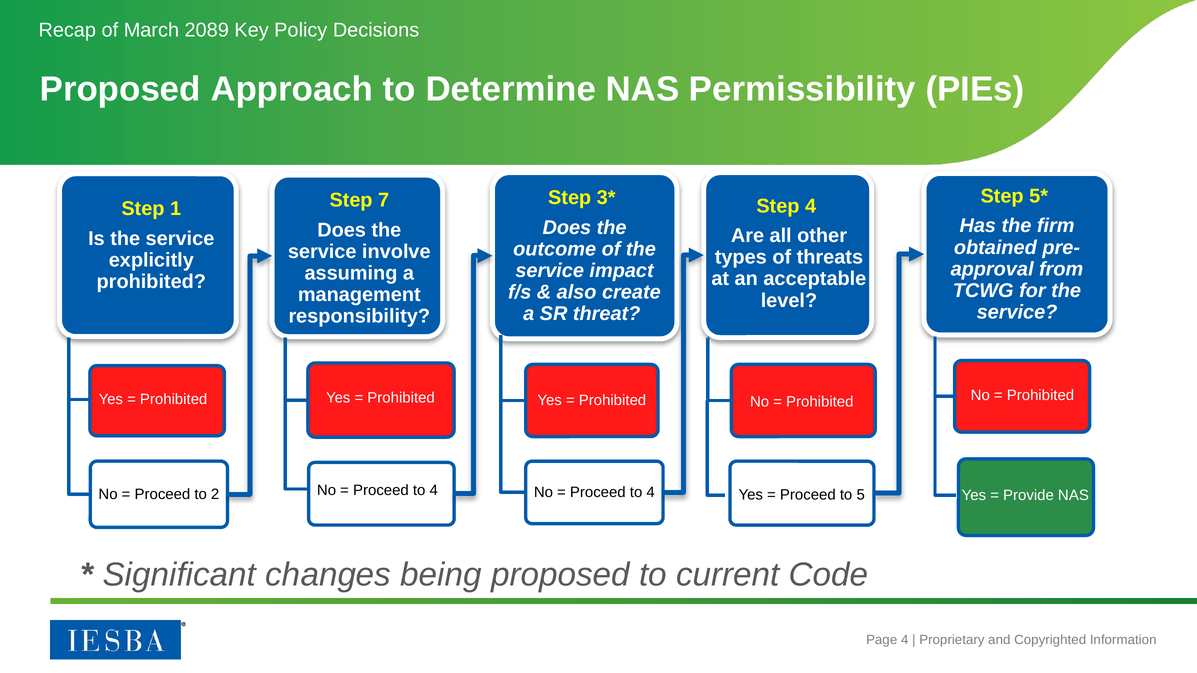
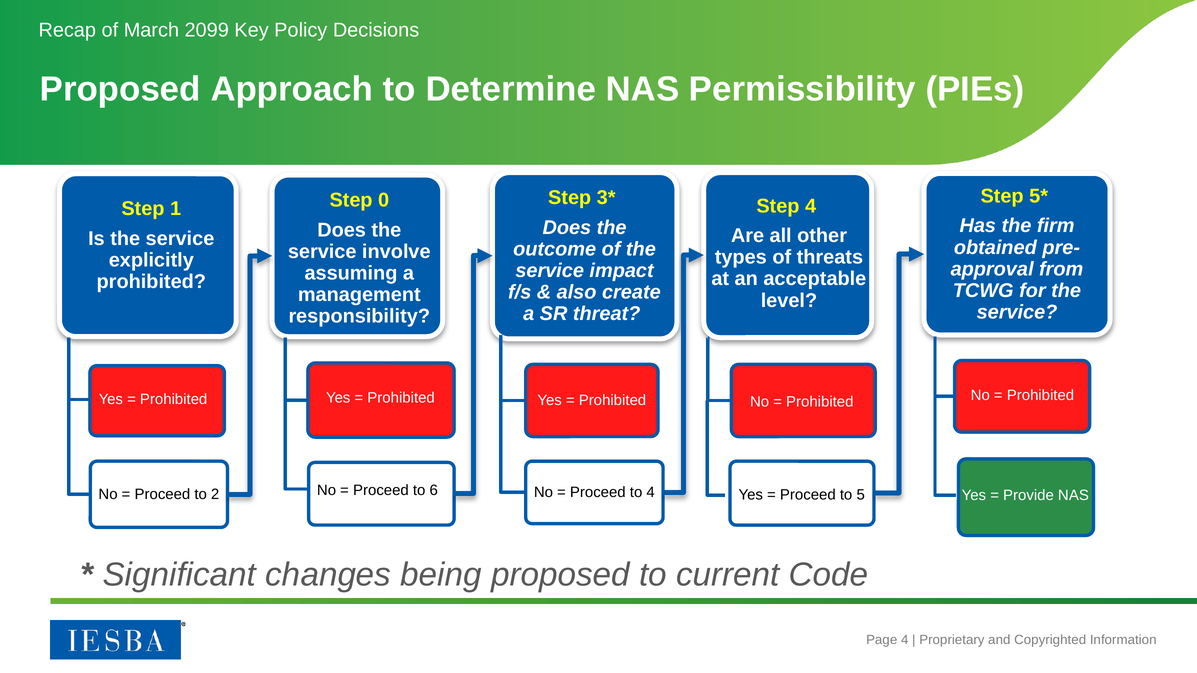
2089: 2089 -> 2099
7: 7 -> 0
4 at (434, 490): 4 -> 6
